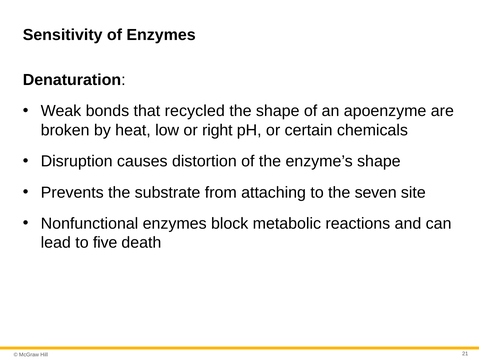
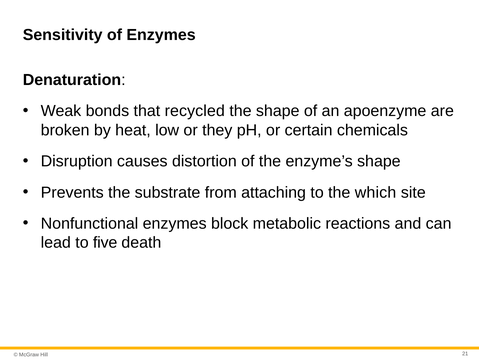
right: right -> they
seven: seven -> which
